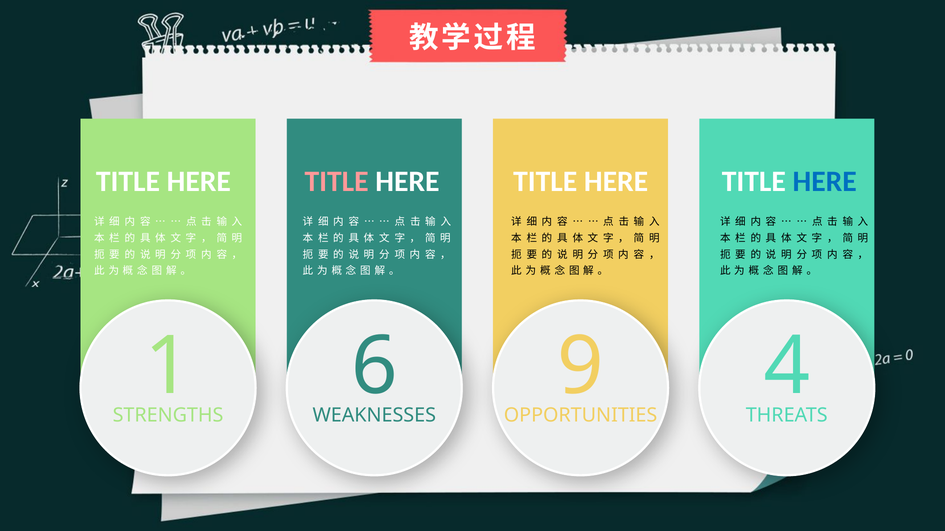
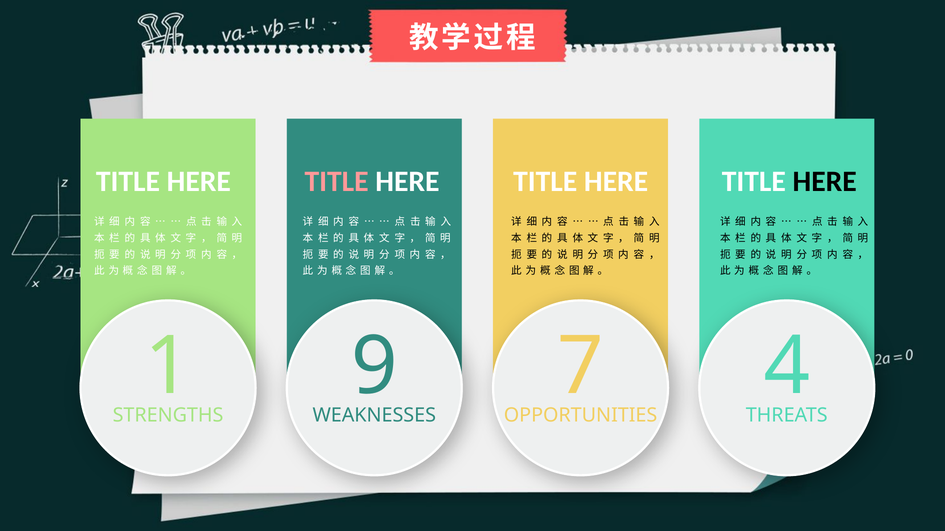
HERE at (825, 182) colour: blue -> black
6: 6 -> 9
9: 9 -> 7
